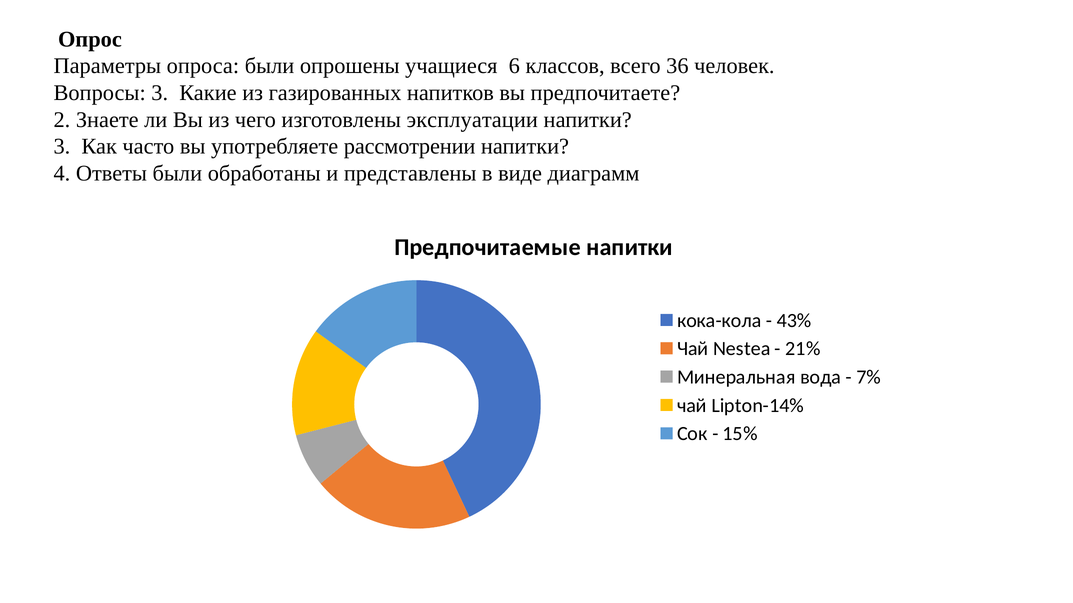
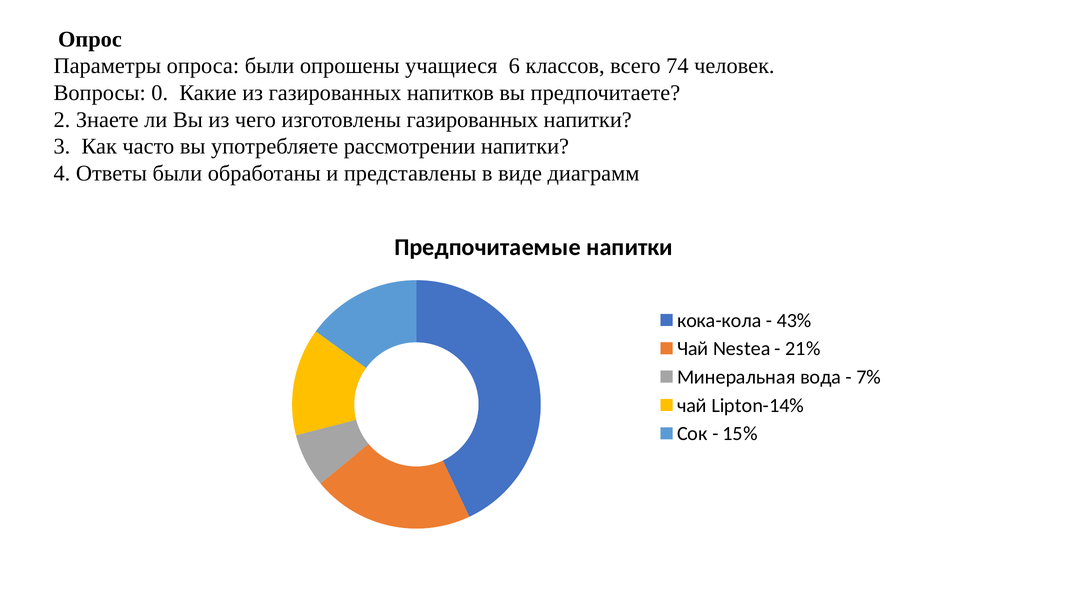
36: 36 -> 74
Вопросы 3: 3 -> 0
изготовлены эксплуатации: эксплуатации -> газированных
